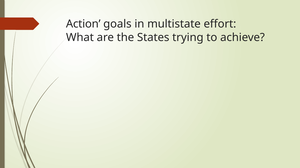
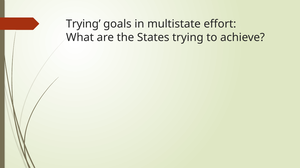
Action at (83, 24): Action -> Trying
